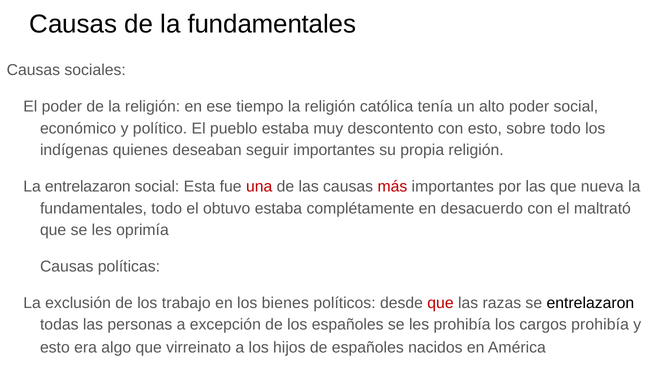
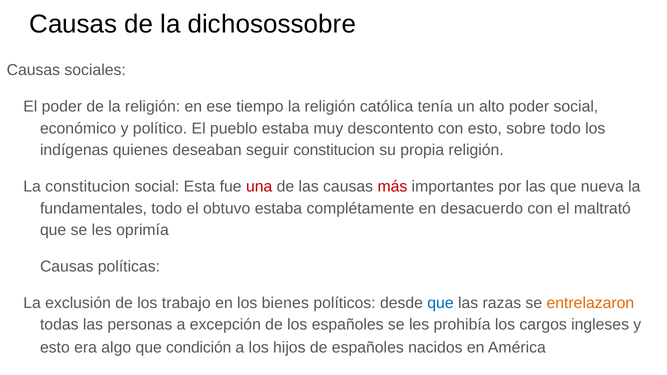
de la fundamentales: fundamentales -> dichosossobre
seguir importantes: importantes -> constitucion
La entrelazaron: entrelazaron -> constitucion
que at (440, 303) colour: red -> blue
entrelazaron at (590, 303) colour: black -> orange
cargos prohibía: prohibía -> ingleses
virreinato: virreinato -> condición
